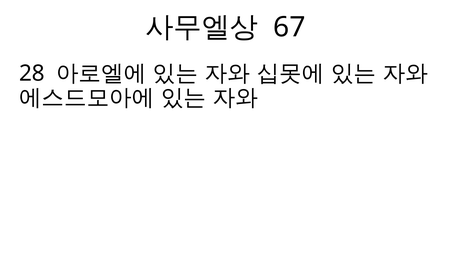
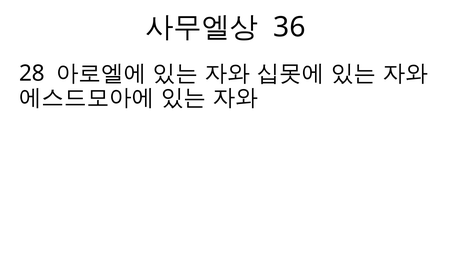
67: 67 -> 36
